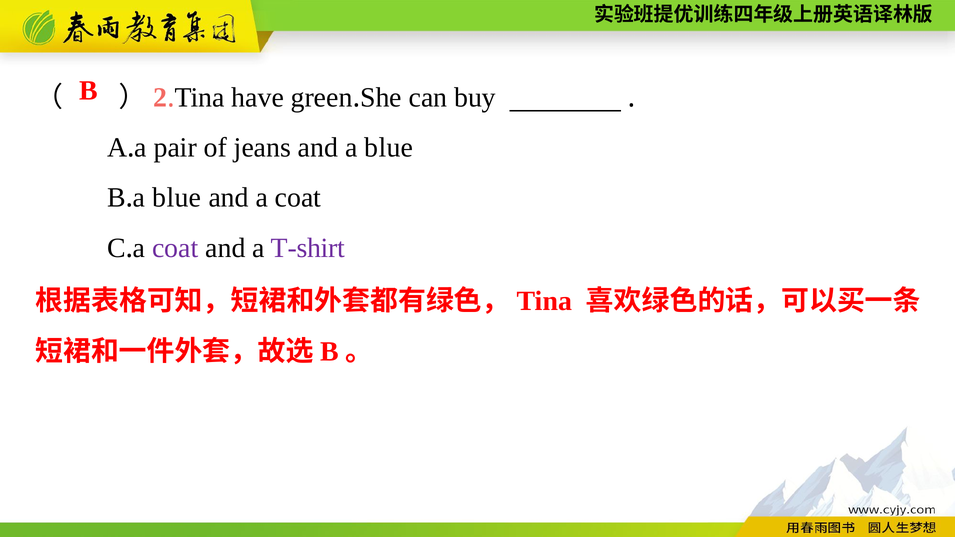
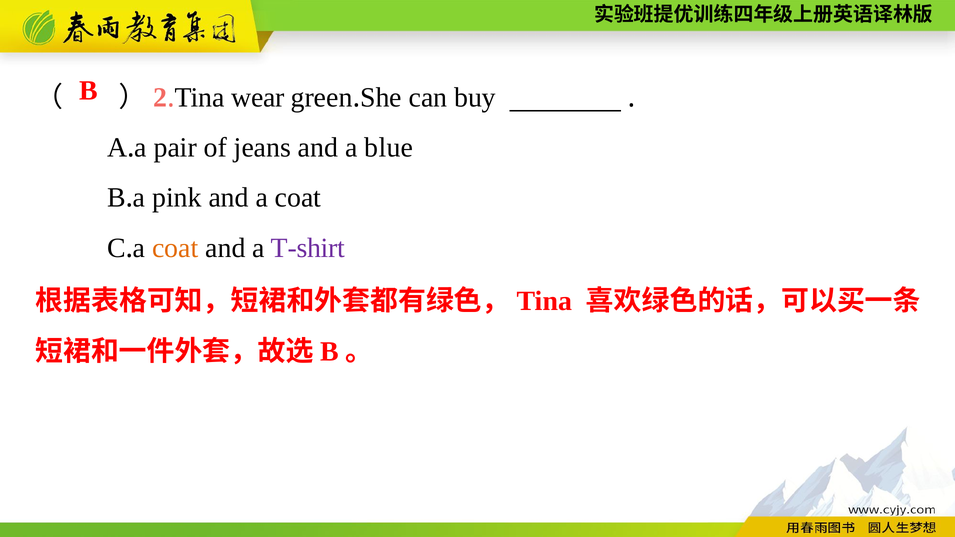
have: have -> wear
blue at (177, 198): blue -> pink
coat at (175, 248) colour: purple -> orange
